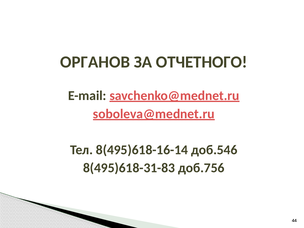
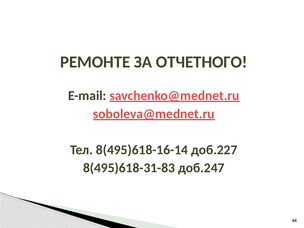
ОРГАНОВ: ОРГАНОВ -> РЕМОНТЕ
доб.546: доб.546 -> доб.227
доб.756: доб.756 -> доб.247
